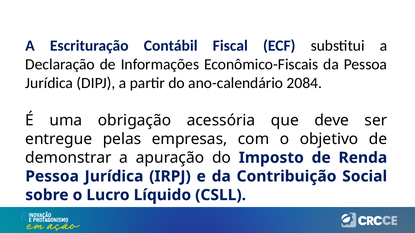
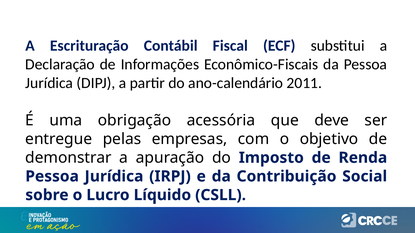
2084: 2084 -> 2011
